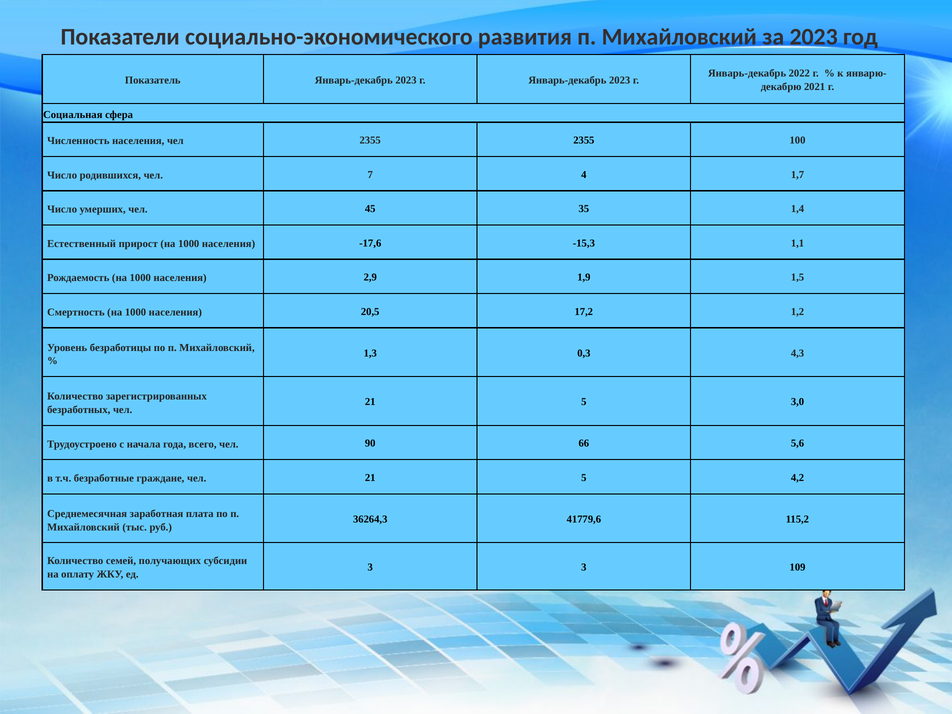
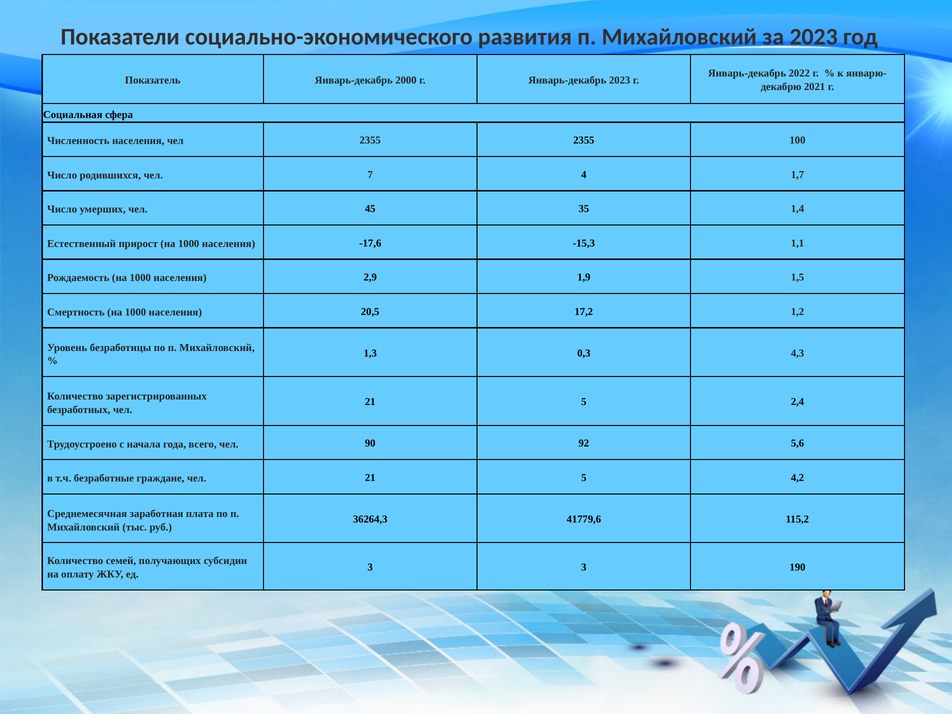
Показатель Январь-декабрь 2023: 2023 -> 2000
3,0: 3,0 -> 2,4
66: 66 -> 92
109: 109 -> 190
